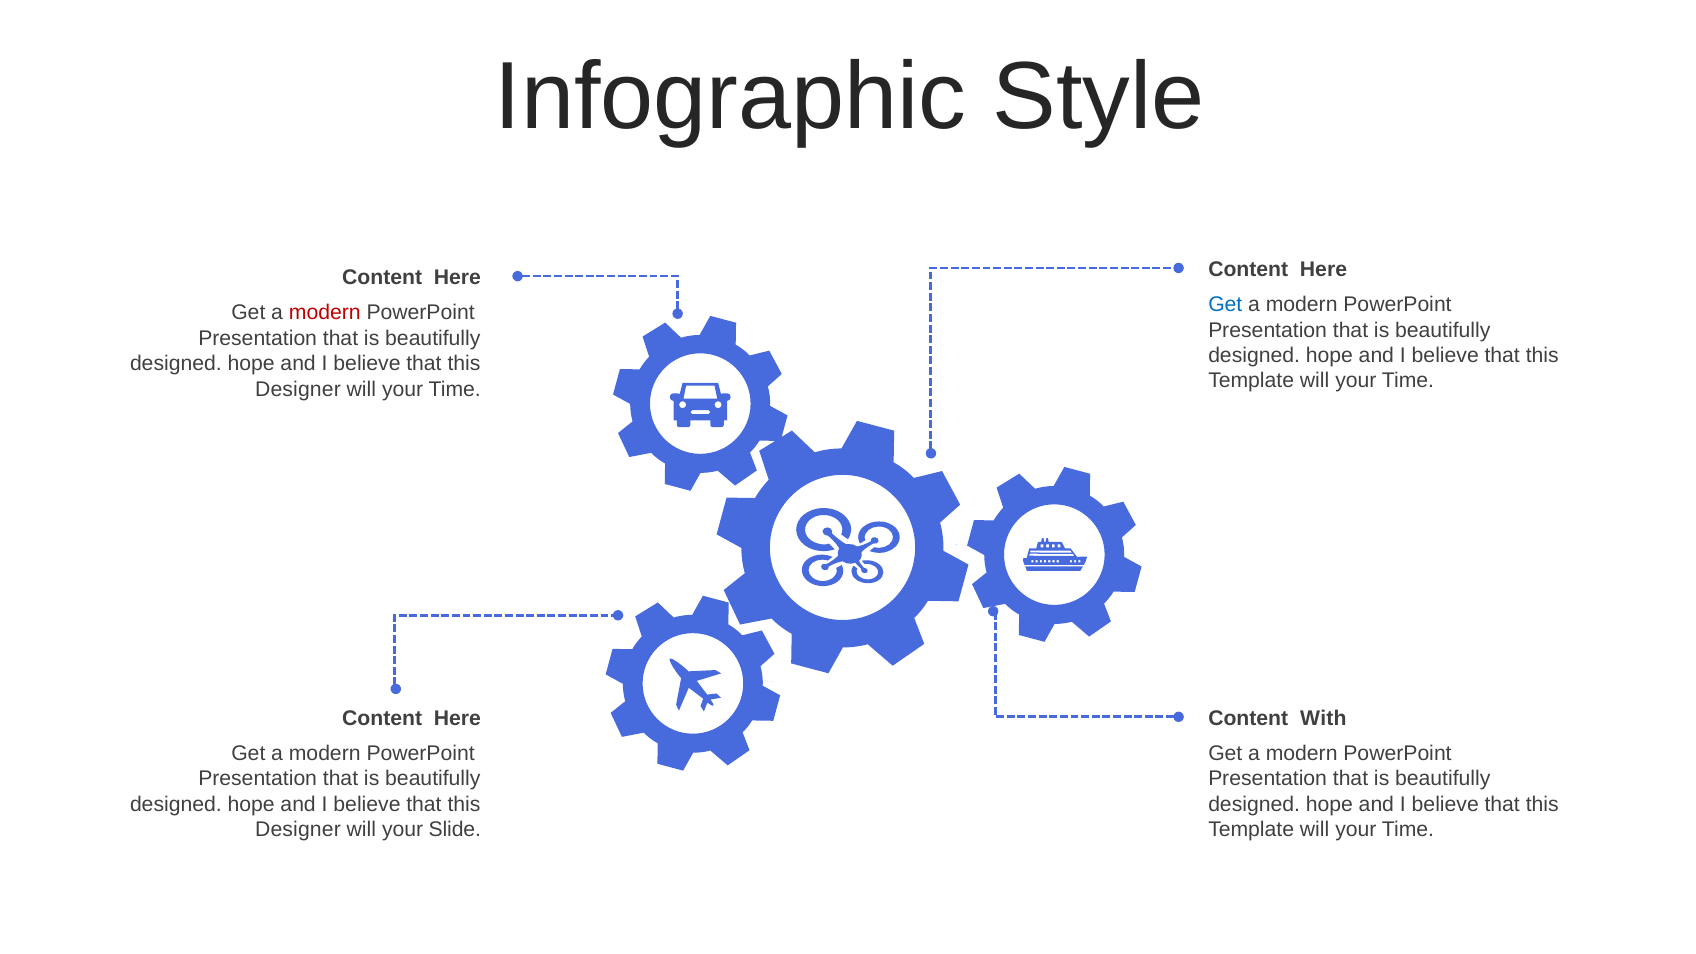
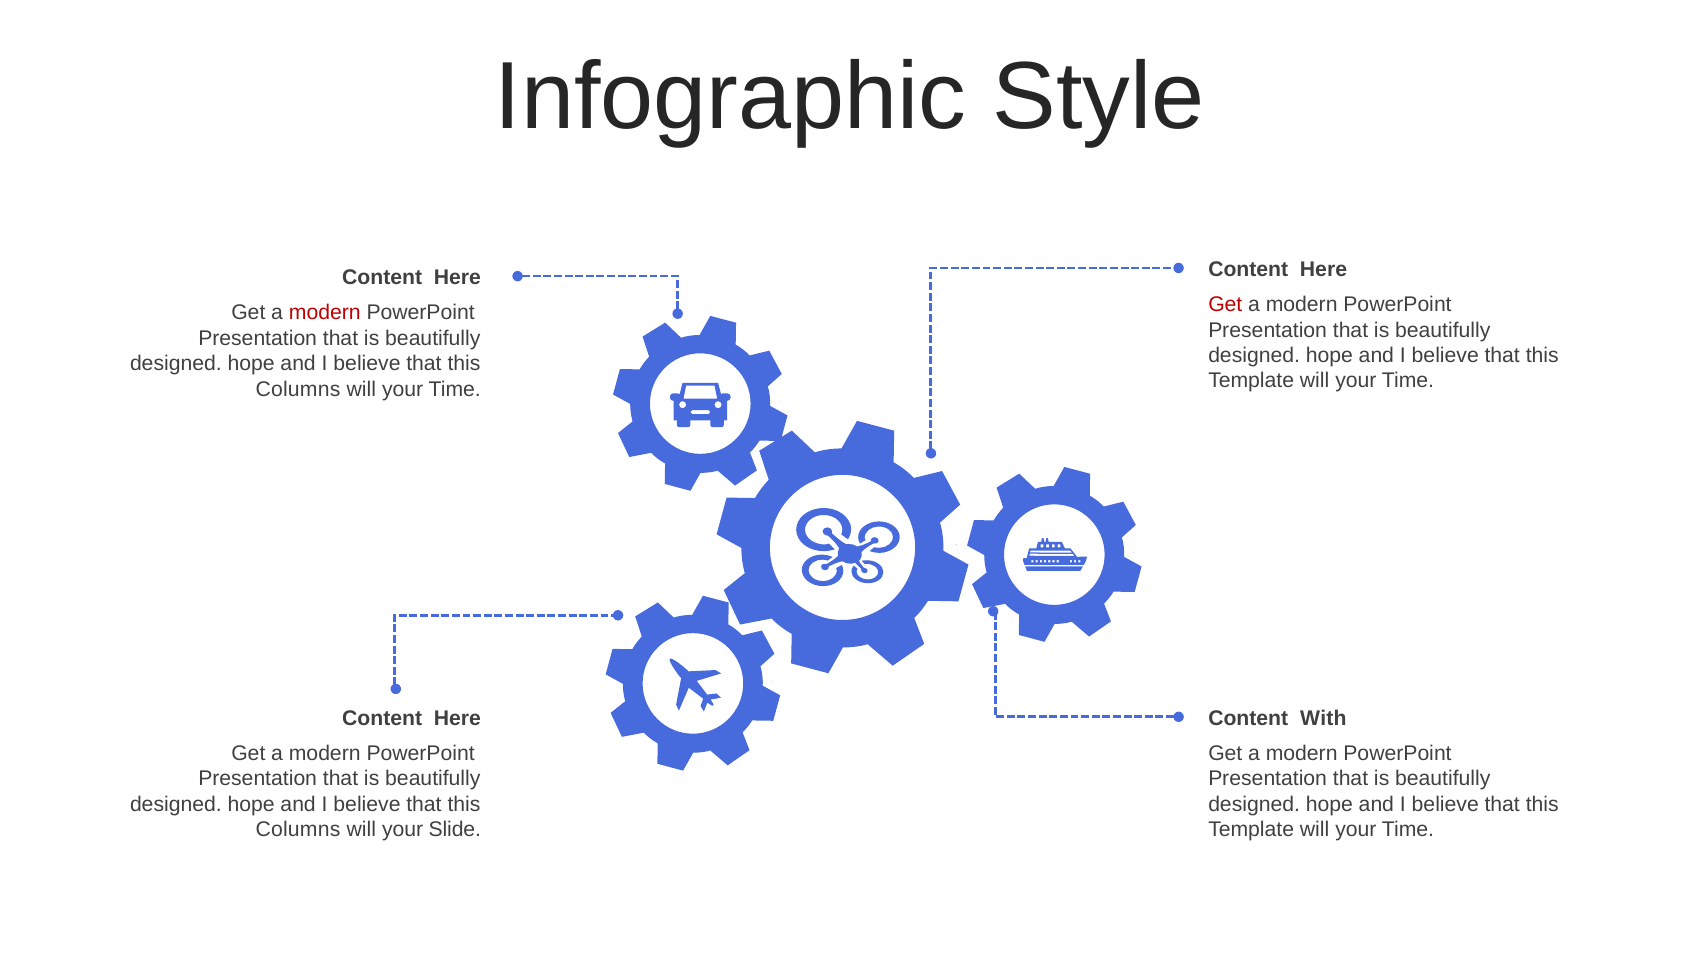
Get at (1225, 305) colour: blue -> red
Designer at (298, 389): Designer -> Columns
Designer at (298, 830): Designer -> Columns
